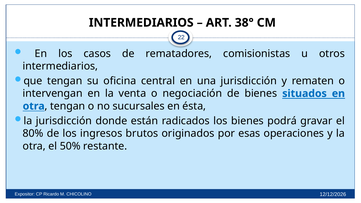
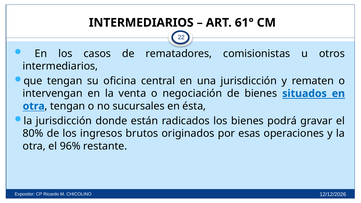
38°: 38° -> 61°
50%: 50% -> 96%
